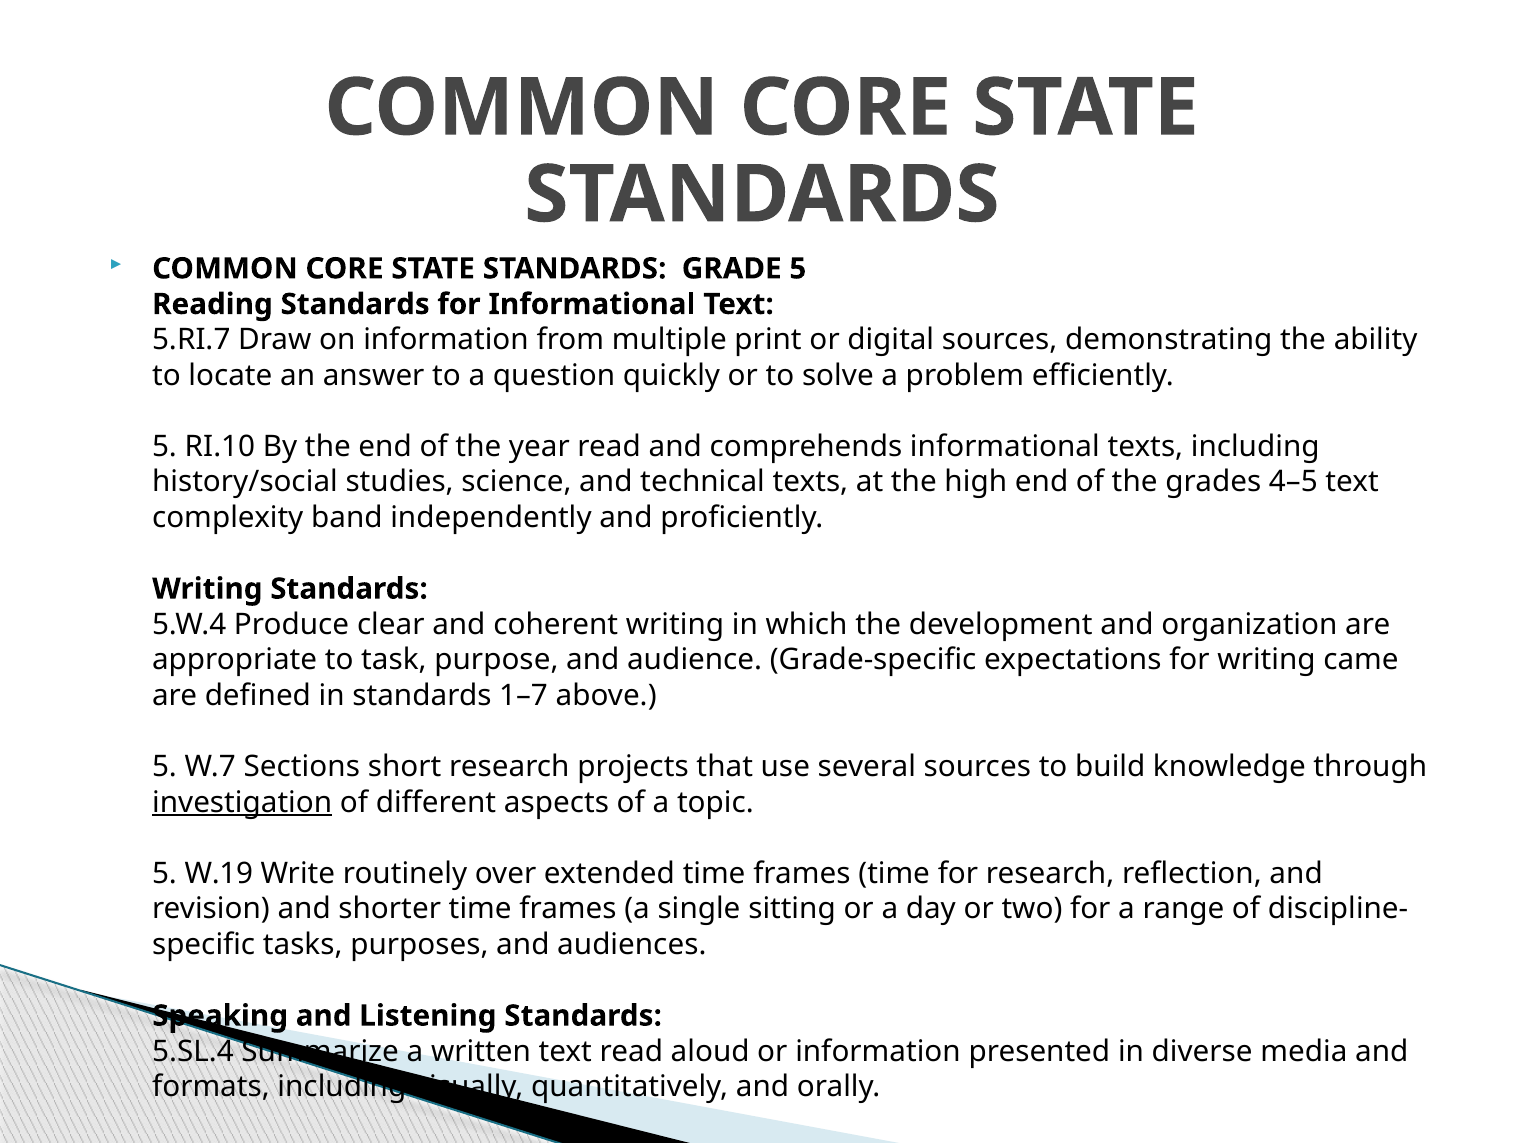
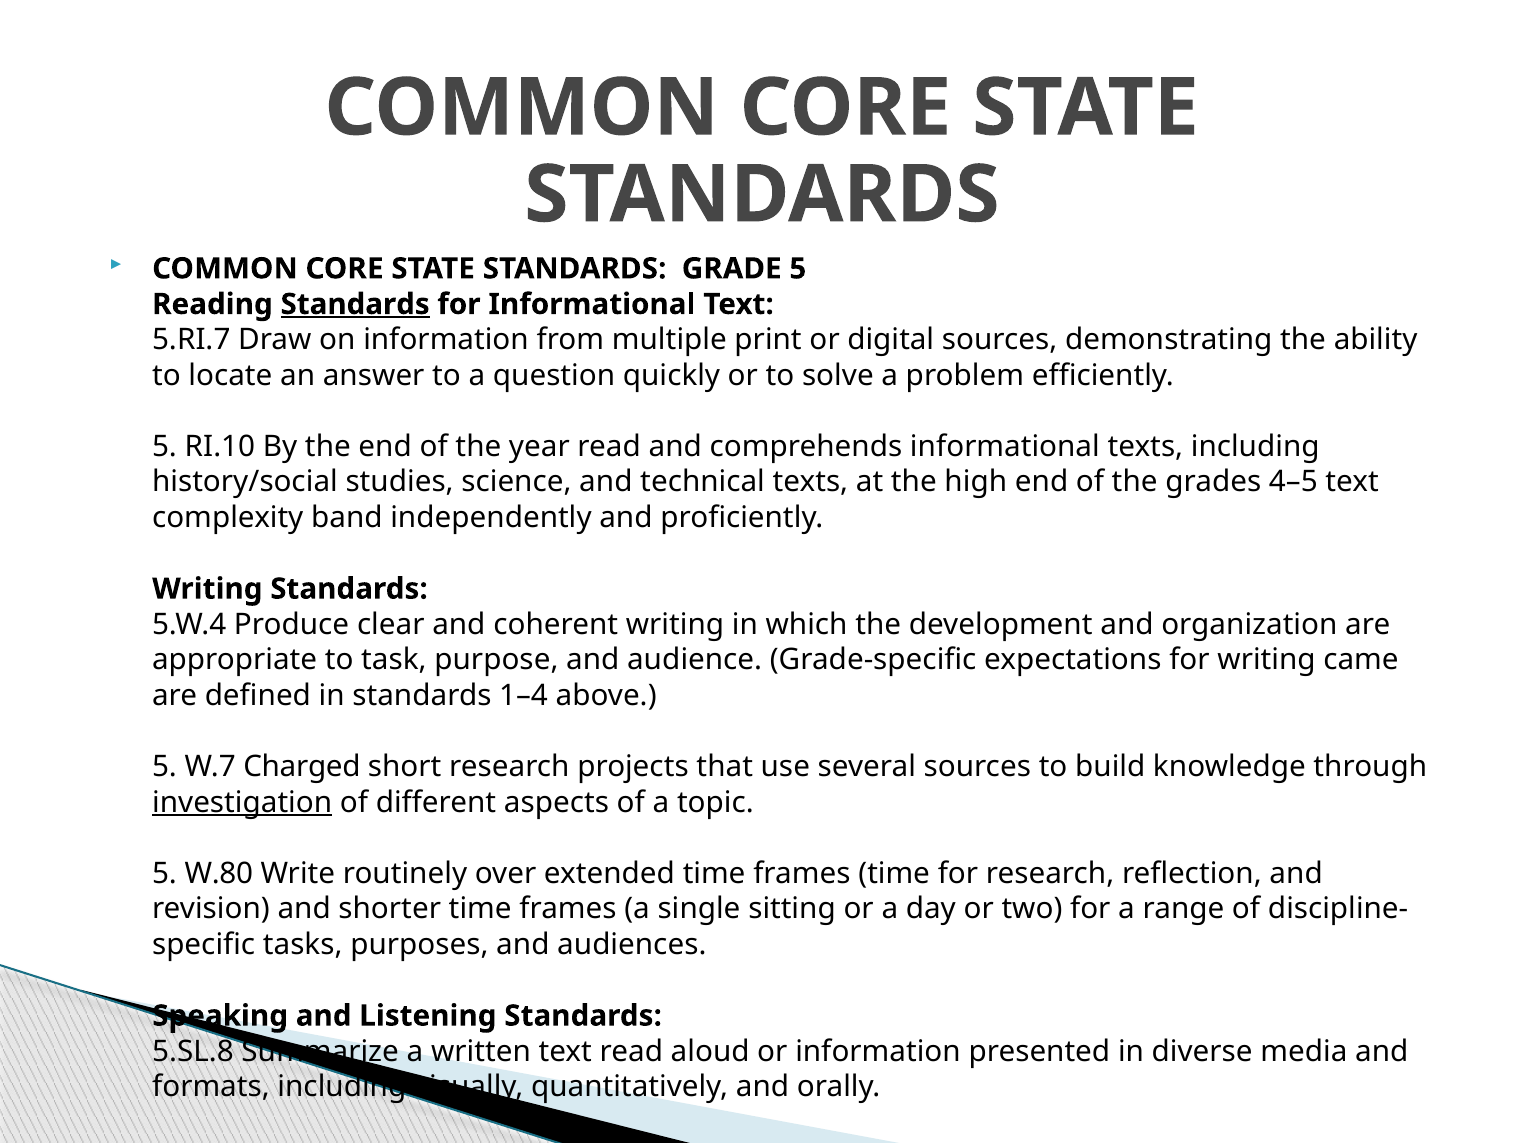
Standards at (355, 304) underline: none -> present
1–7: 1–7 -> 1–4
Sections: Sections -> Charged
W.19: W.19 -> W.80
5.SL.4: 5.SL.4 -> 5.SL.8
